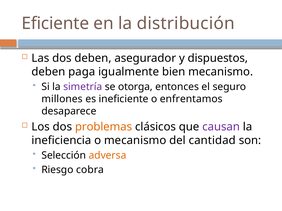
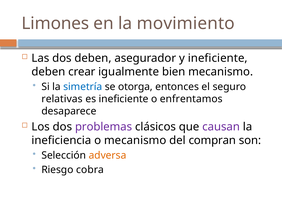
Eficiente: Eficiente -> Limones
distribución: distribución -> movimiento
y dispuestos: dispuestos -> ineficiente
paga: paga -> crear
simetría colour: purple -> blue
millones: millones -> relativas
problemas colour: orange -> purple
cantidad: cantidad -> compran
